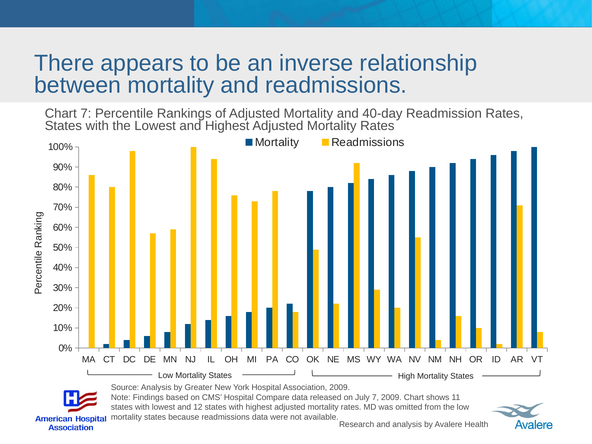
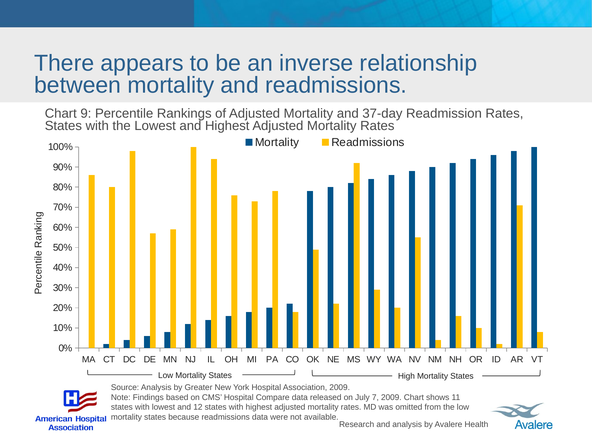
Chart 7: 7 -> 9
40-day: 40-day -> 37-day
